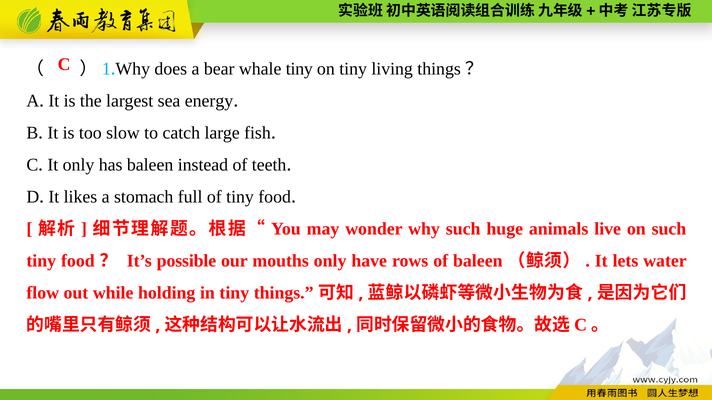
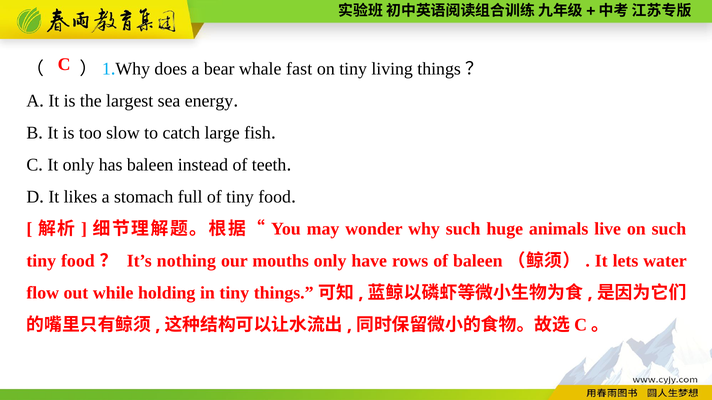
whale tiny: tiny -> fast
possible: possible -> nothing
